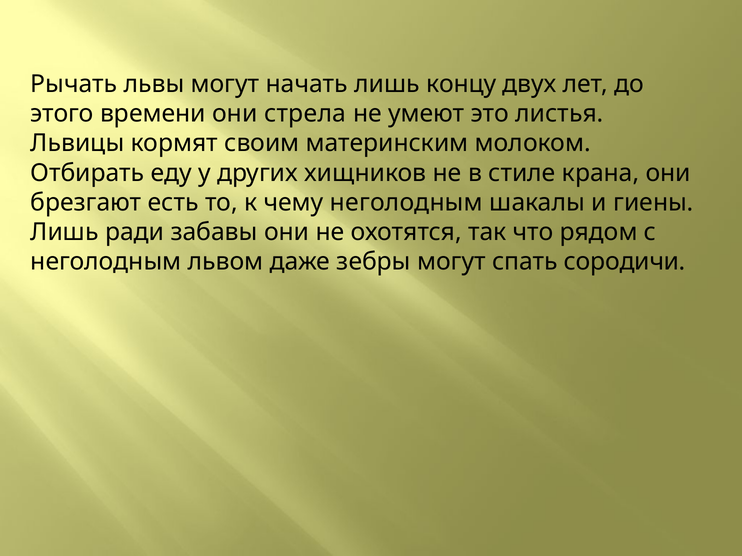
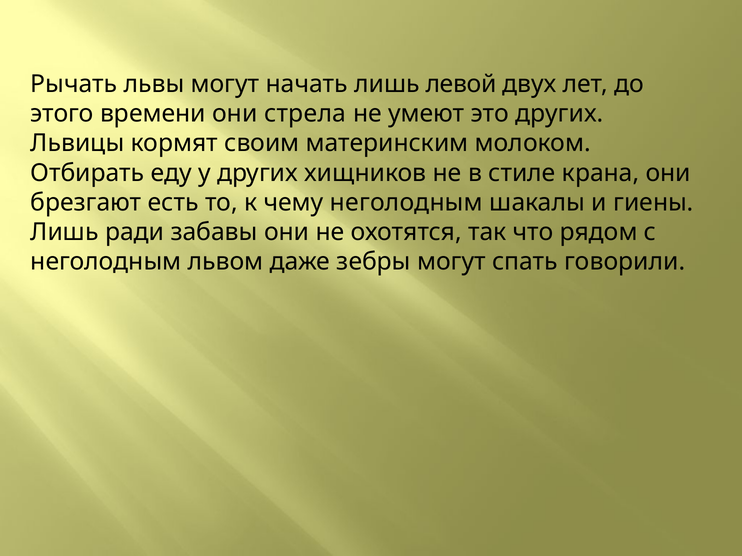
концу: концу -> левой
это листья: листья -> других
сородичи: сородичи -> говорили
